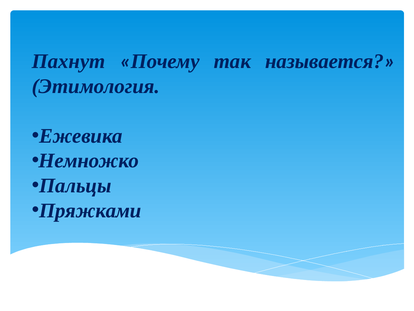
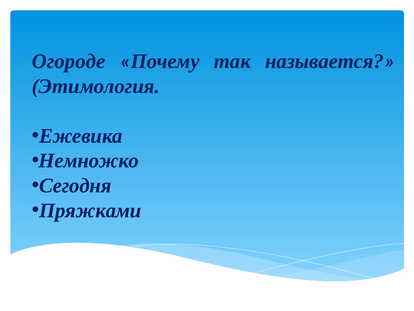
Пахнут: Пахнут -> Огороде
Пальцы: Пальцы -> Сегодня
